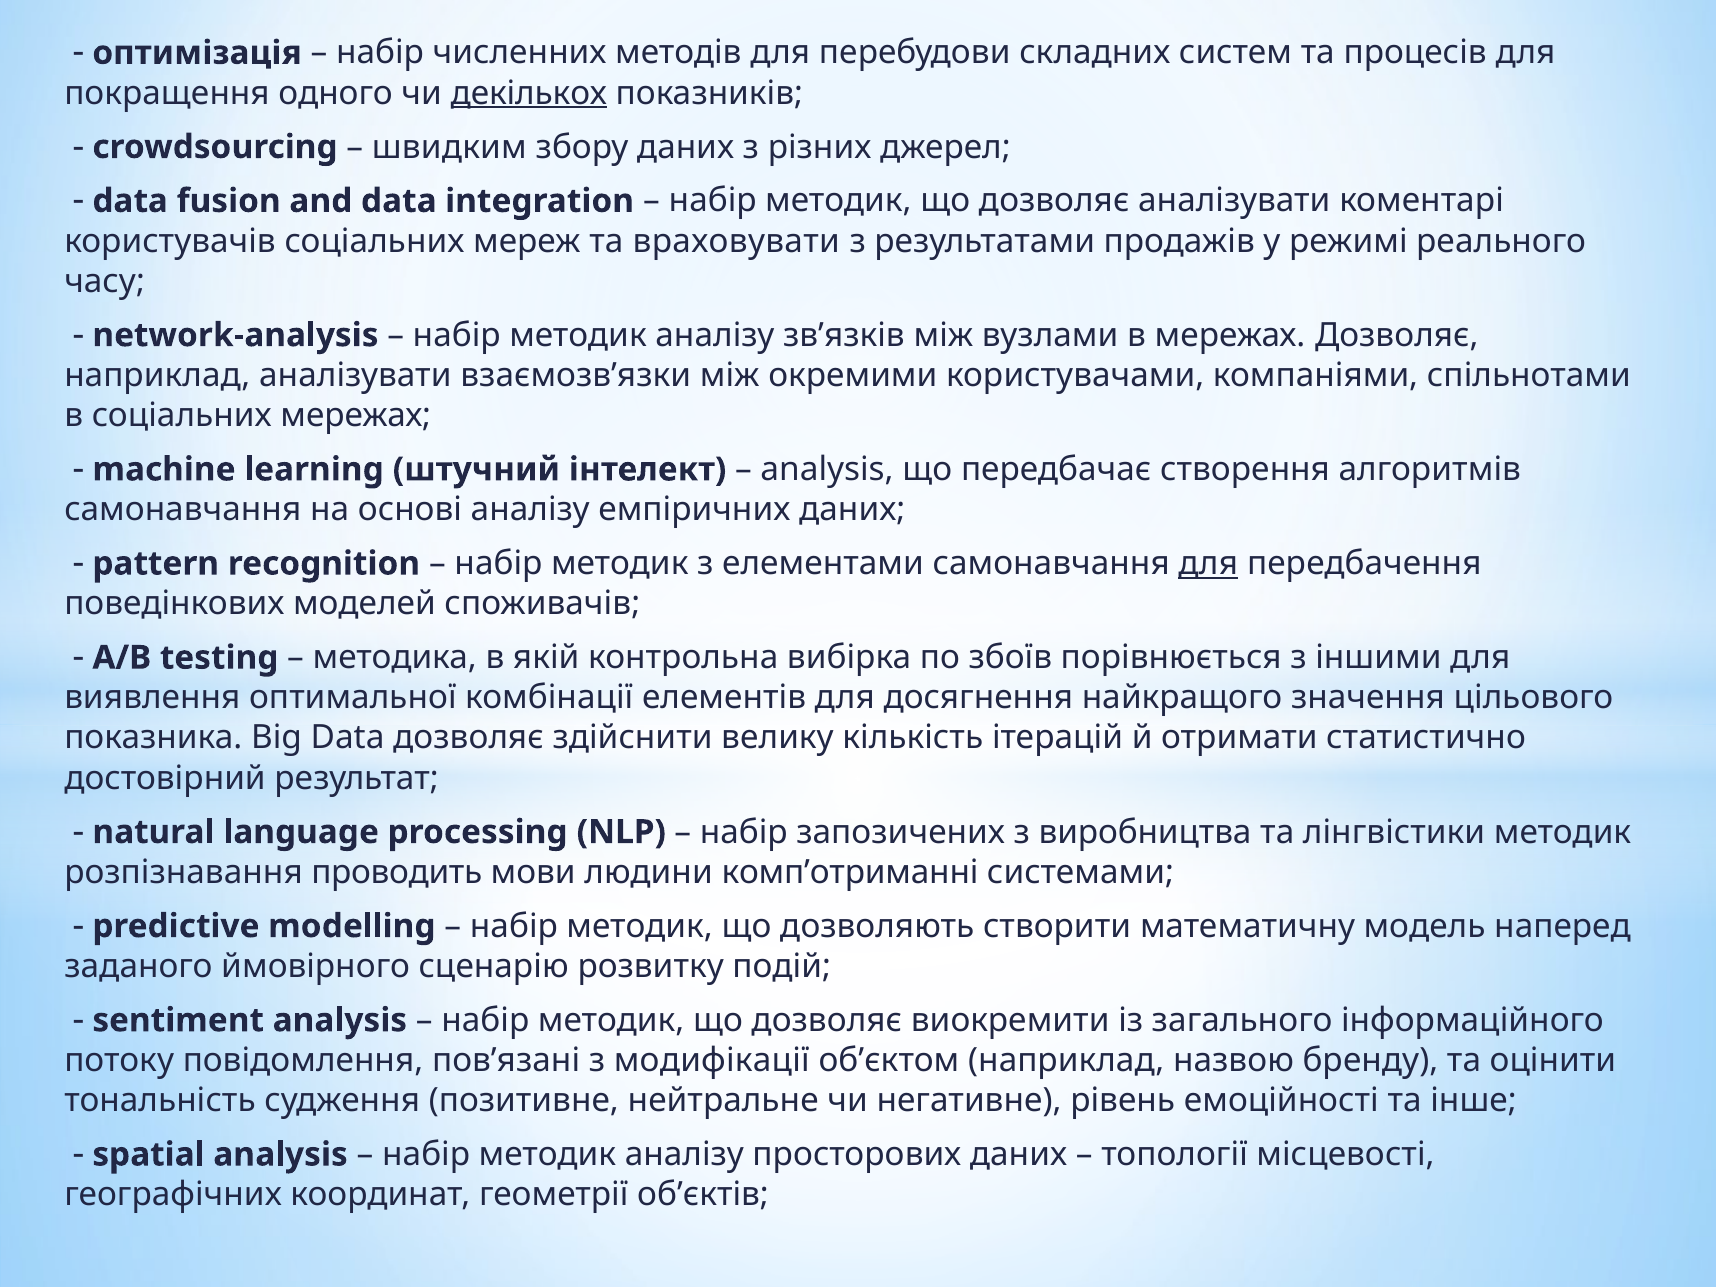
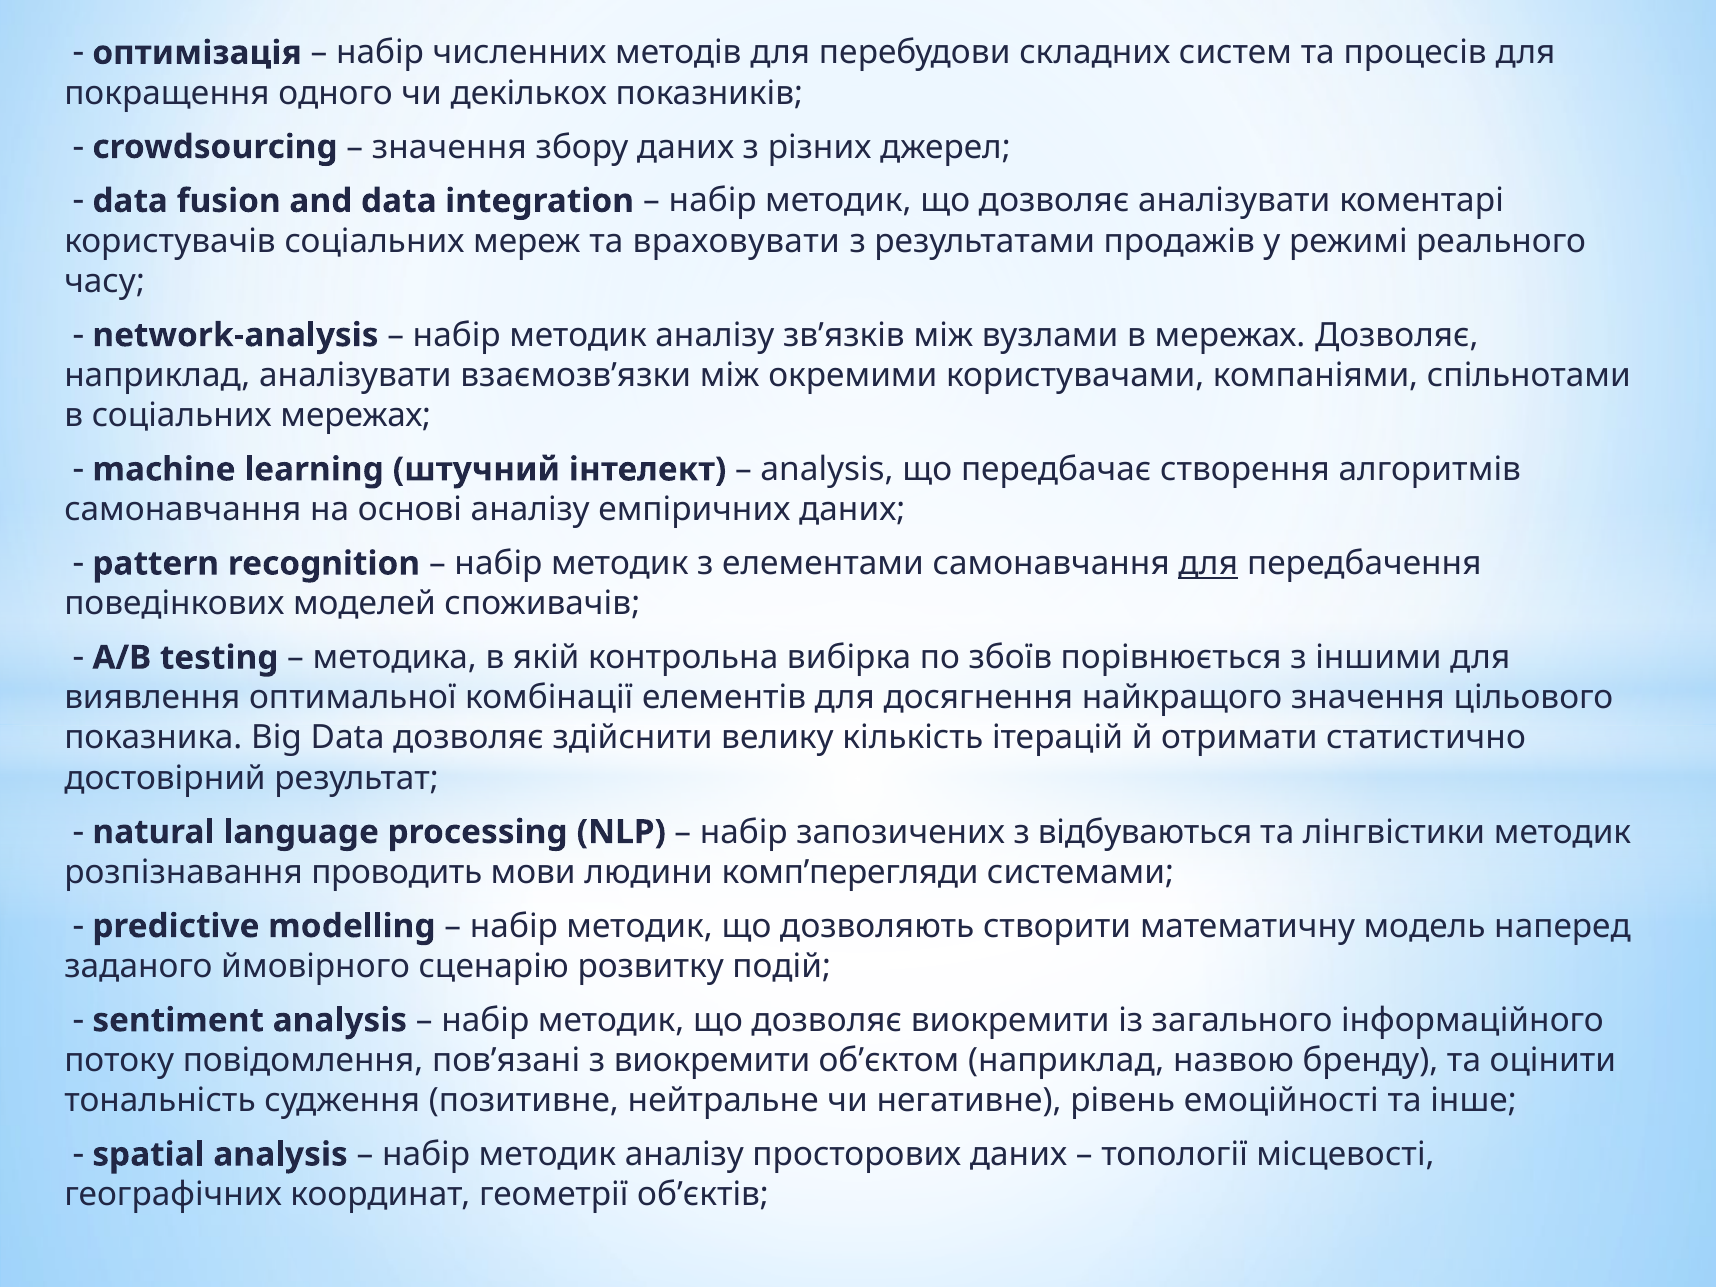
декількох underline: present -> none
швидким at (449, 147): швидким -> значення
виробництва: виробництва -> відбуваються
комп’отриманні: комп’отриманні -> комп’перегляди
з модифікації: модифікації -> виокремити
